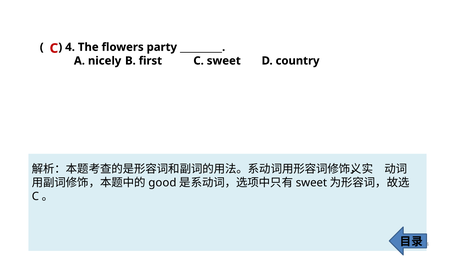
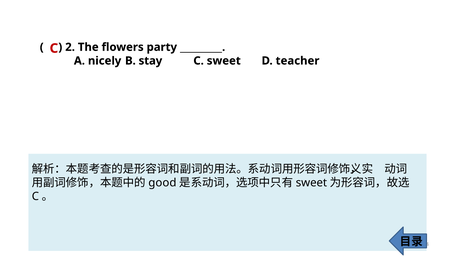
4: 4 -> 2
first: first -> stay
country: country -> teacher
